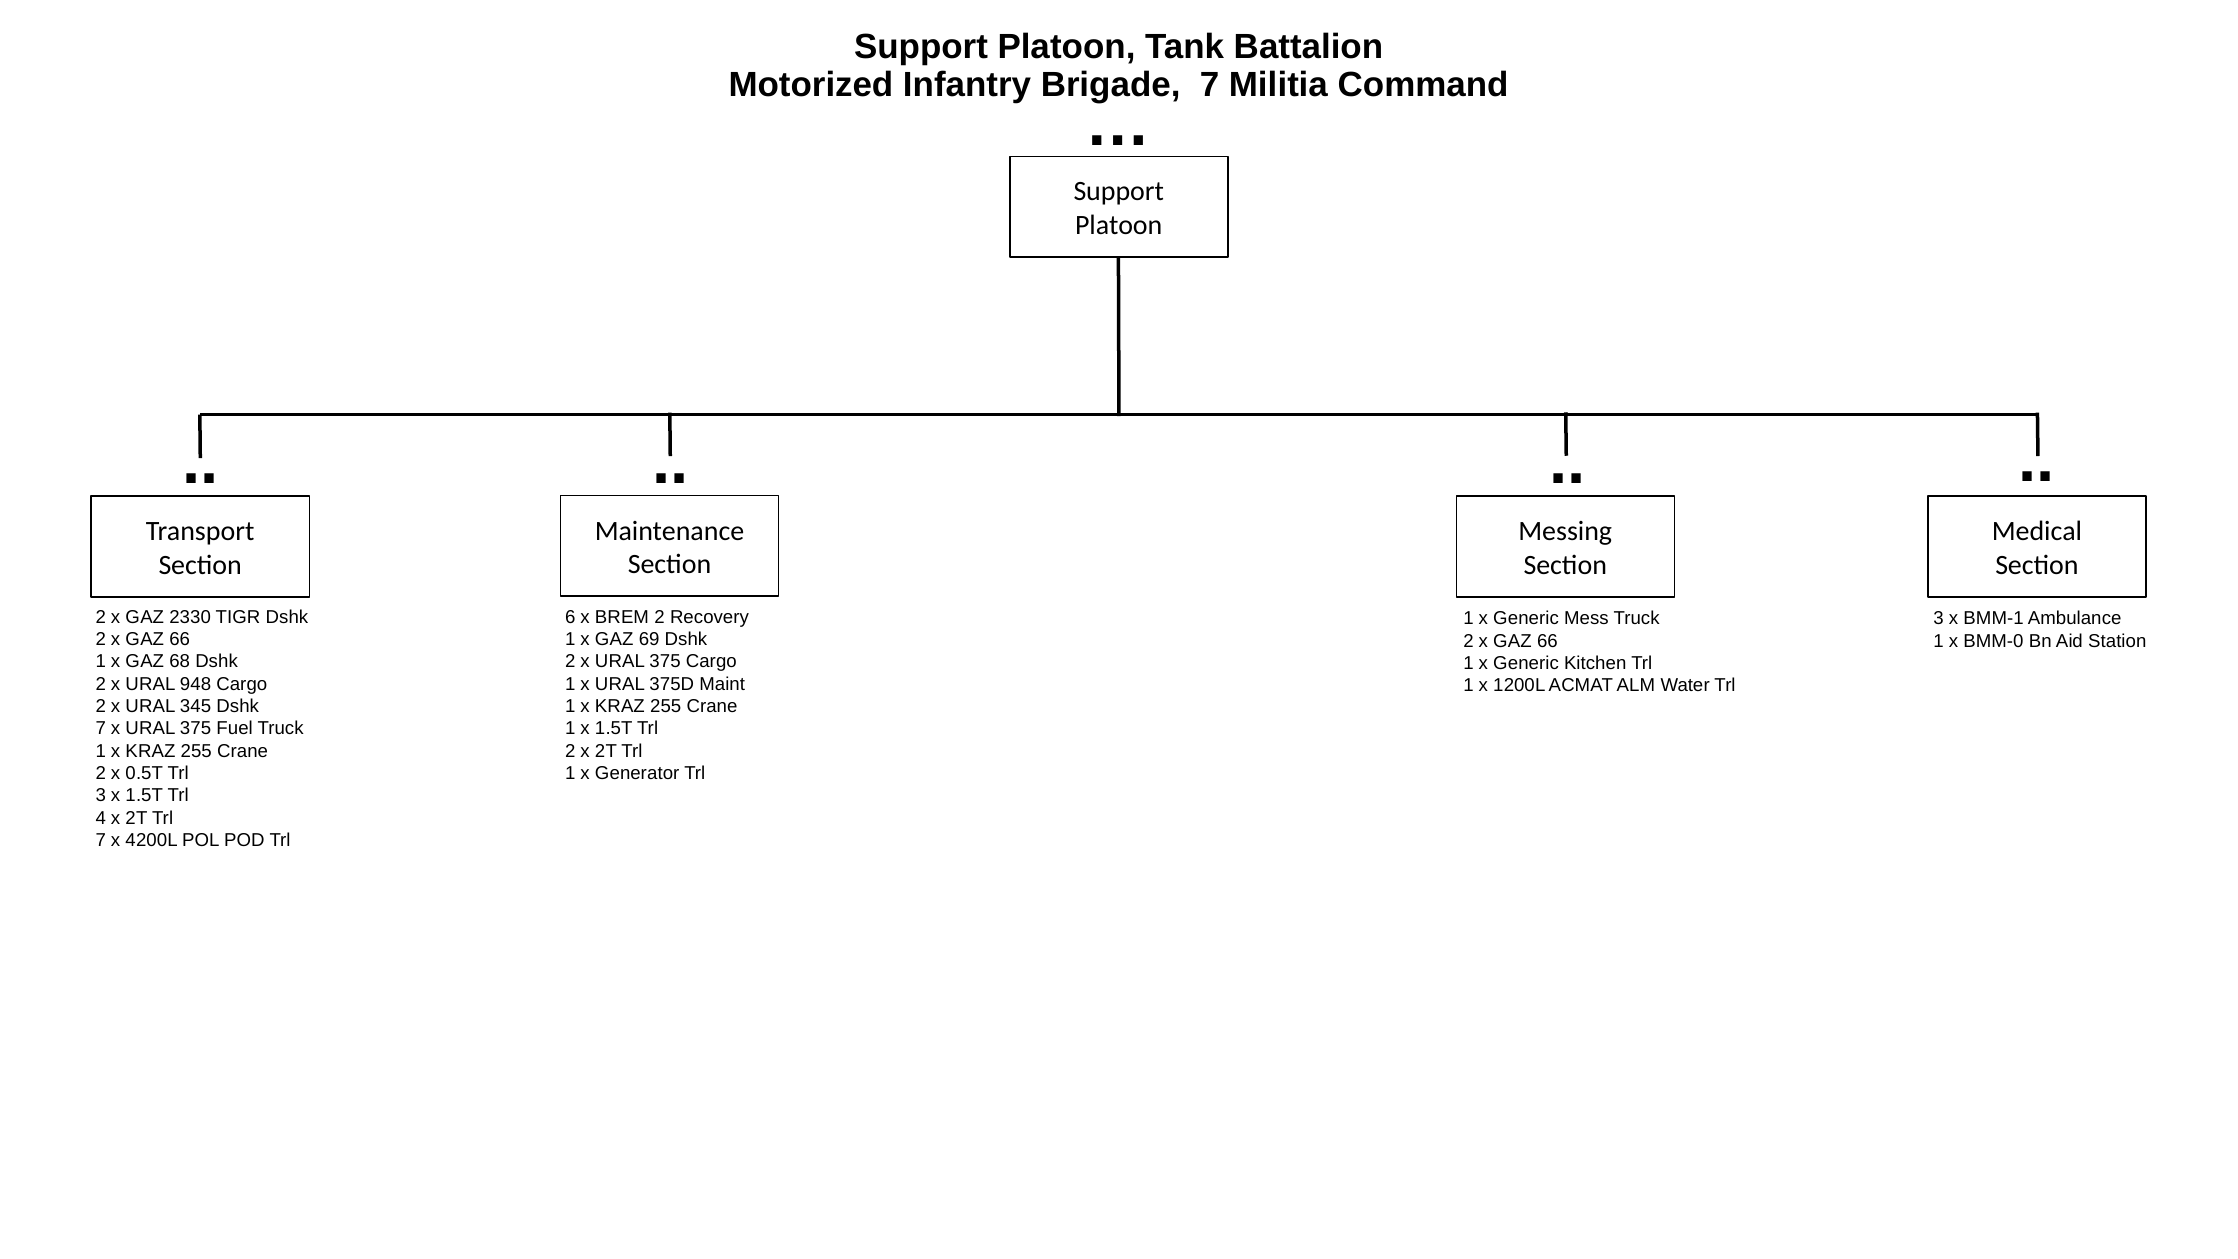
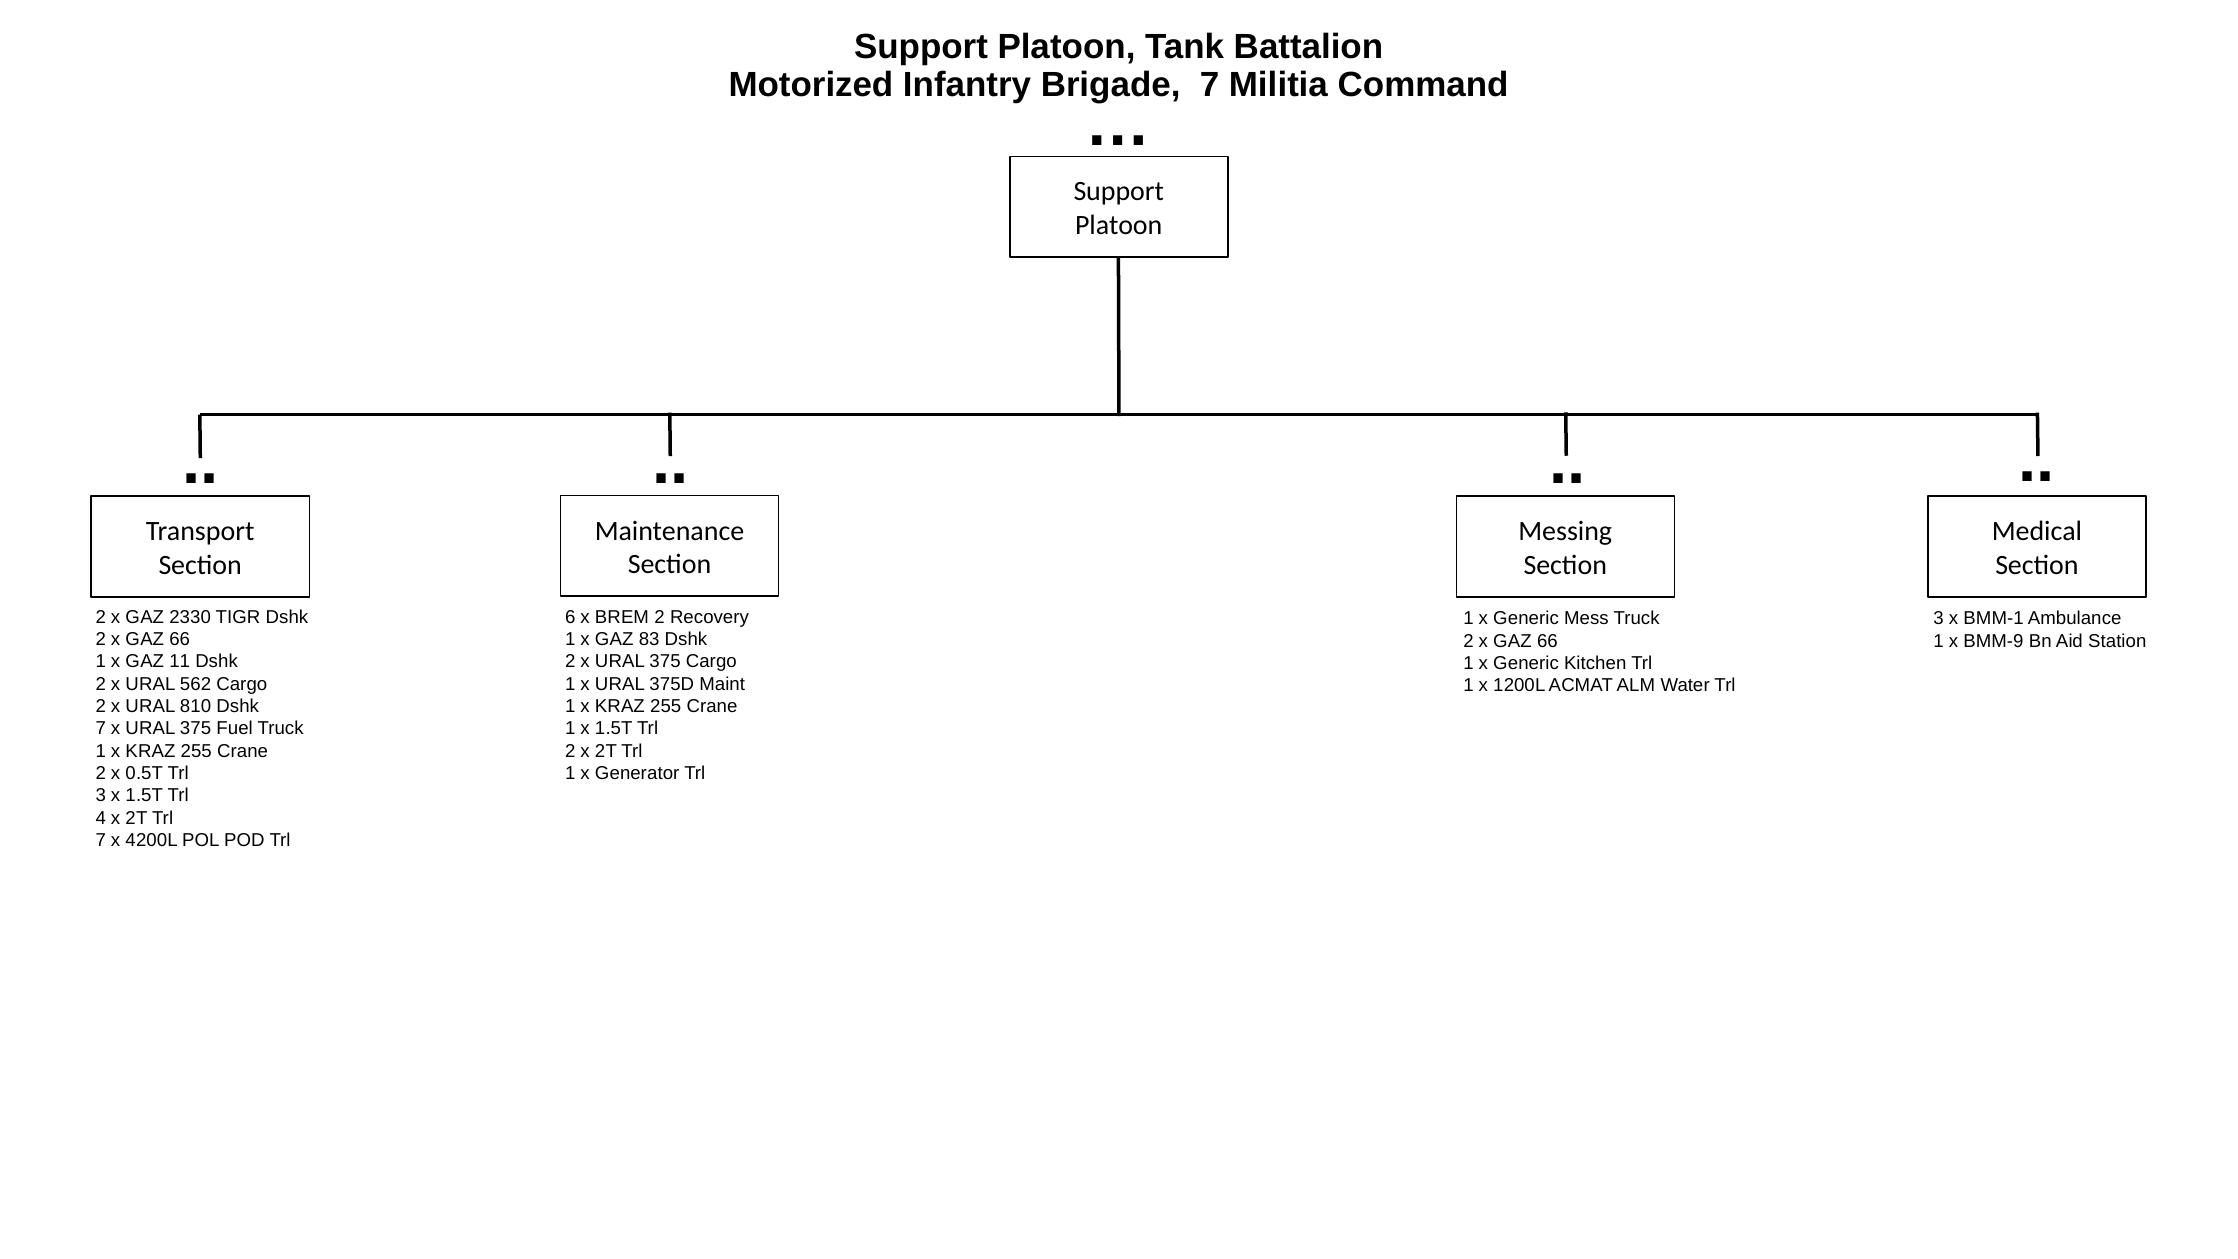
69: 69 -> 83
BMM-0: BMM-0 -> BMM-9
68: 68 -> 11
948: 948 -> 562
345: 345 -> 810
